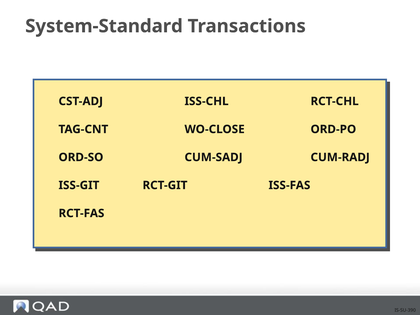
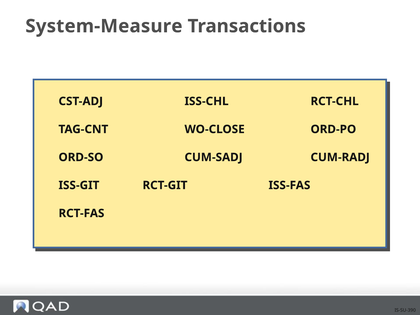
System-Standard: System-Standard -> System-Measure
